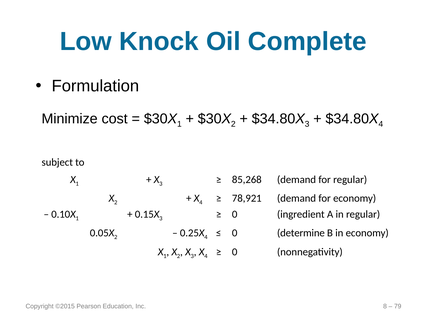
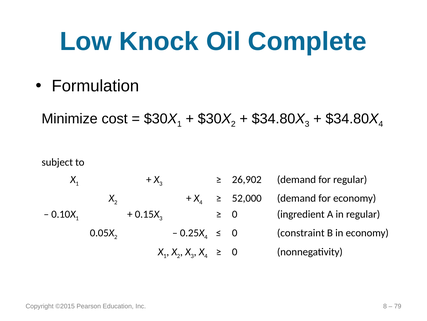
85,268: 85,268 -> 26,902
78,921: 78,921 -> 52,000
determine: determine -> constraint
